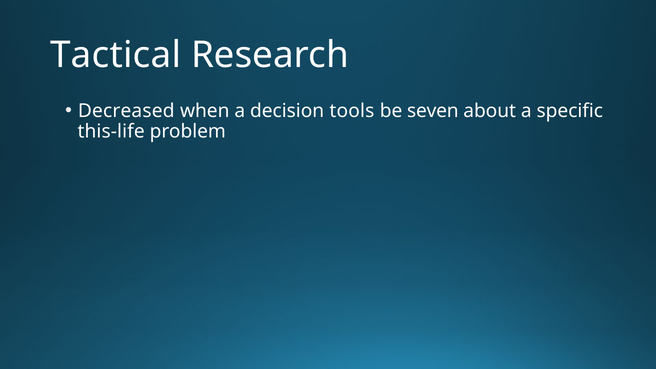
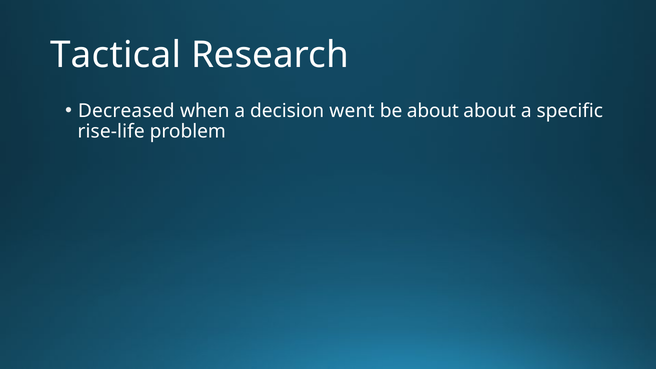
tools: tools -> went
be seven: seven -> about
this-life: this-life -> rise-life
